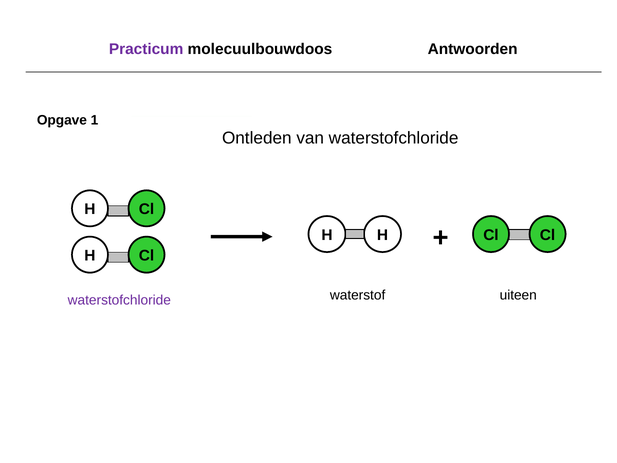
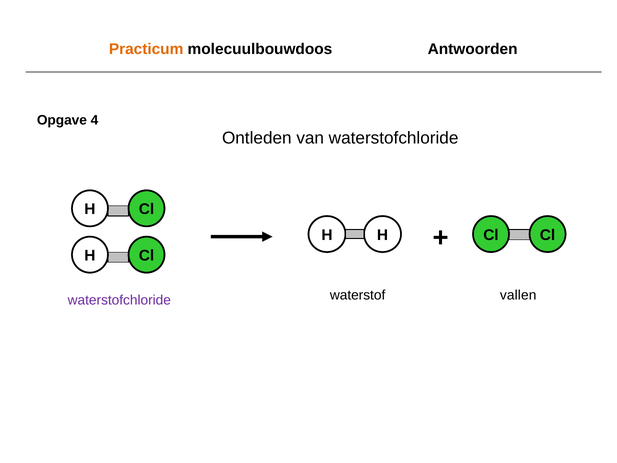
Practicum colour: purple -> orange
1: 1 -> 4
uiteen: uiteen -> vallen
